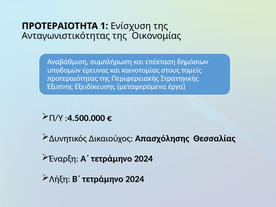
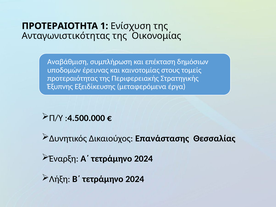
Απασχόλησης: Απασχόλησης -> Επανάστασης
